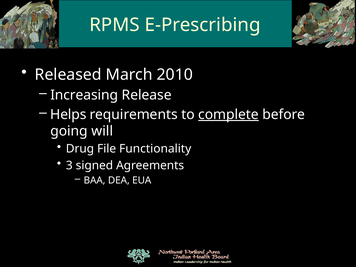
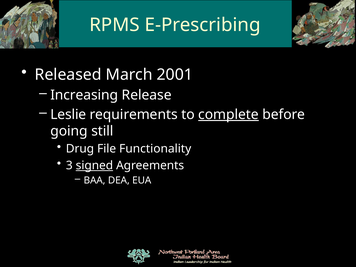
2010: 2010 -> 2001
Helps: Helps -> Leslie
will: will -> still
signed underline: none -> present
